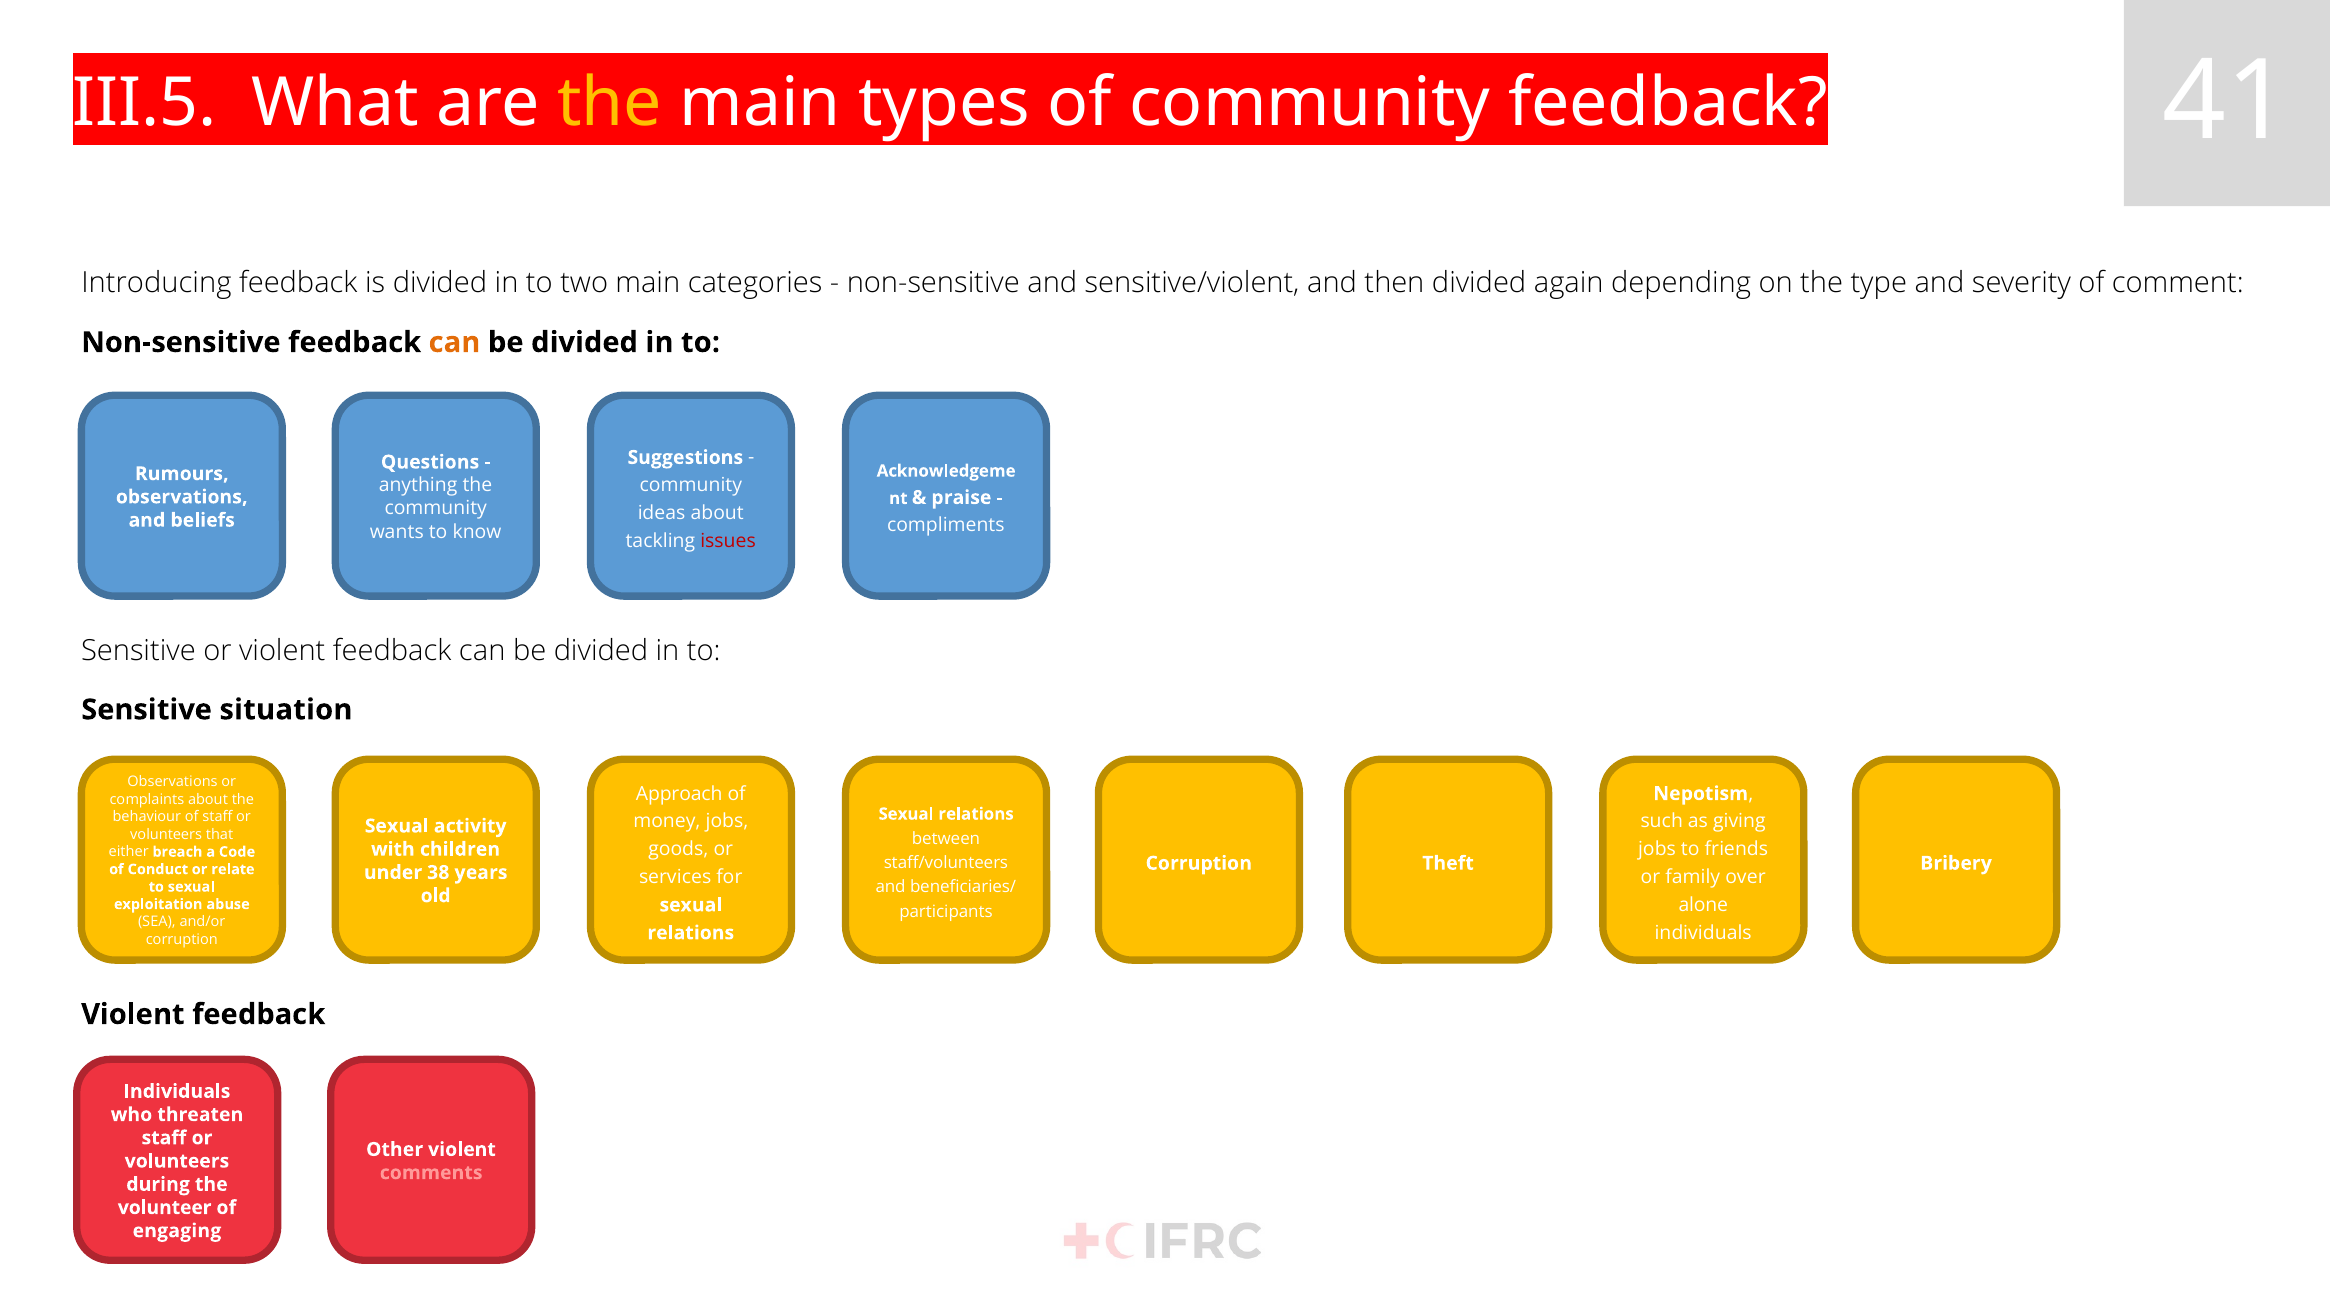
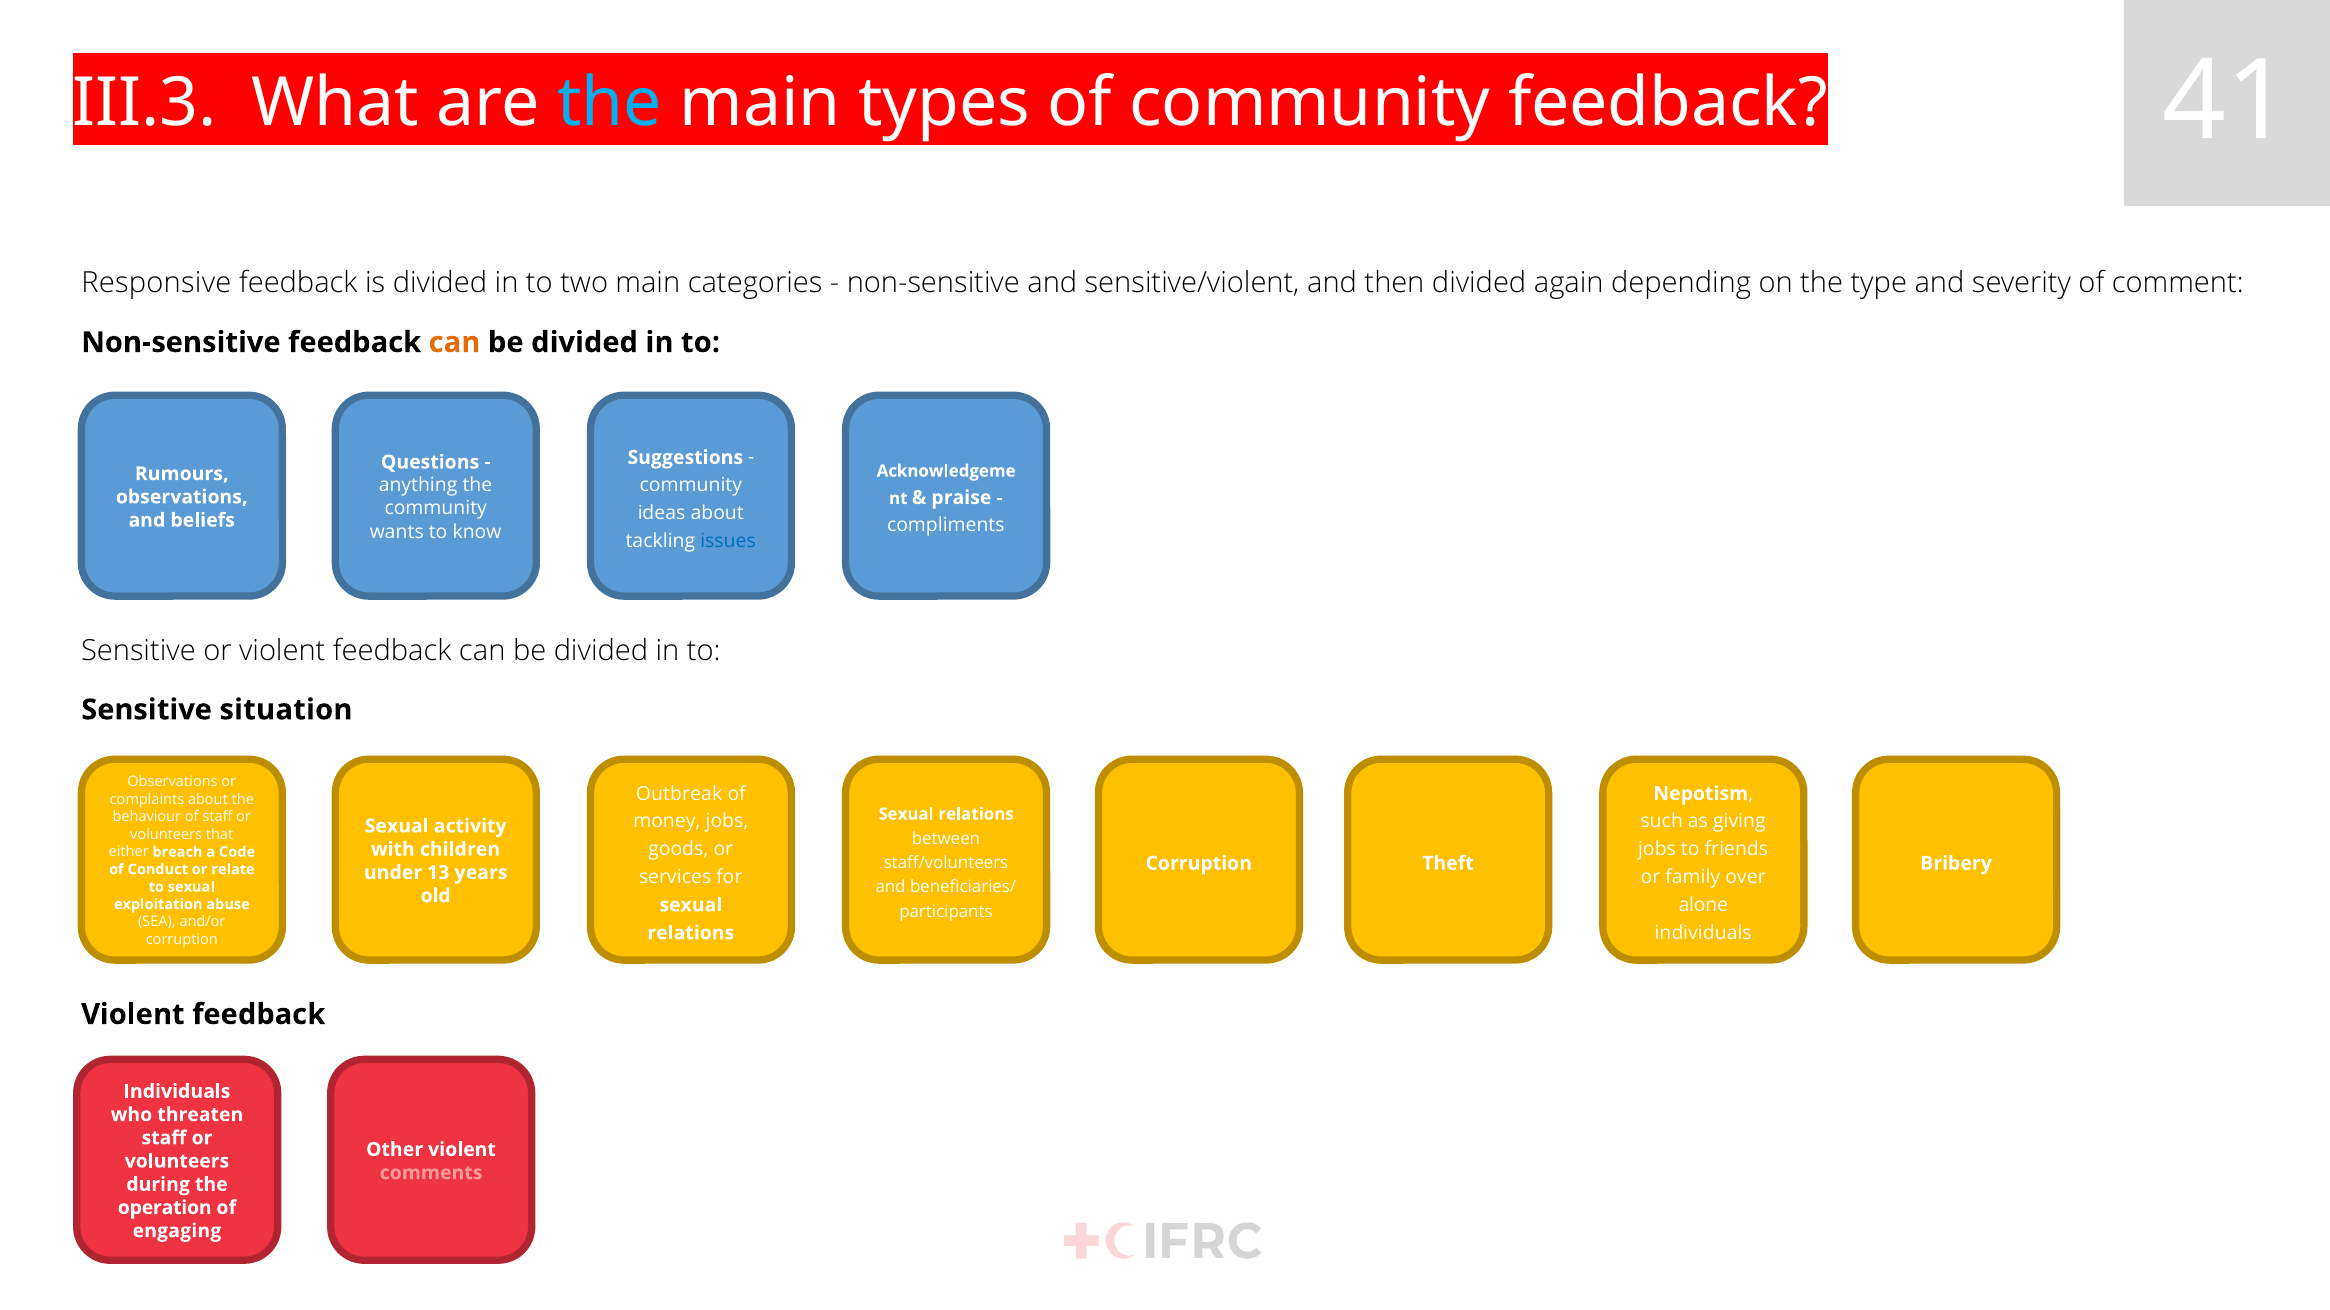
III.5: III.5 -> III.3
the at (610, 103) colour: yellow -> light blue
Introducing: Introducing -> Responsive
issues colour: red -> blue
Approach: Approach -> Outbreak
38: 38 -> 13
volunteer: volunteer -> operation
